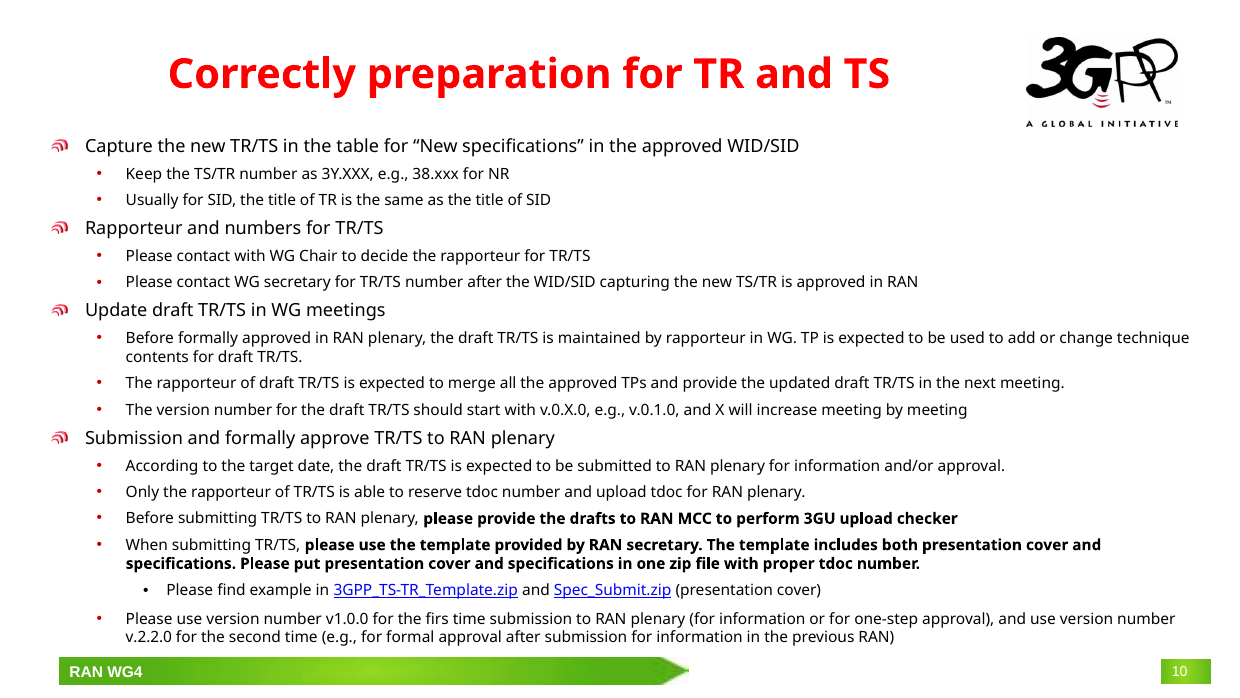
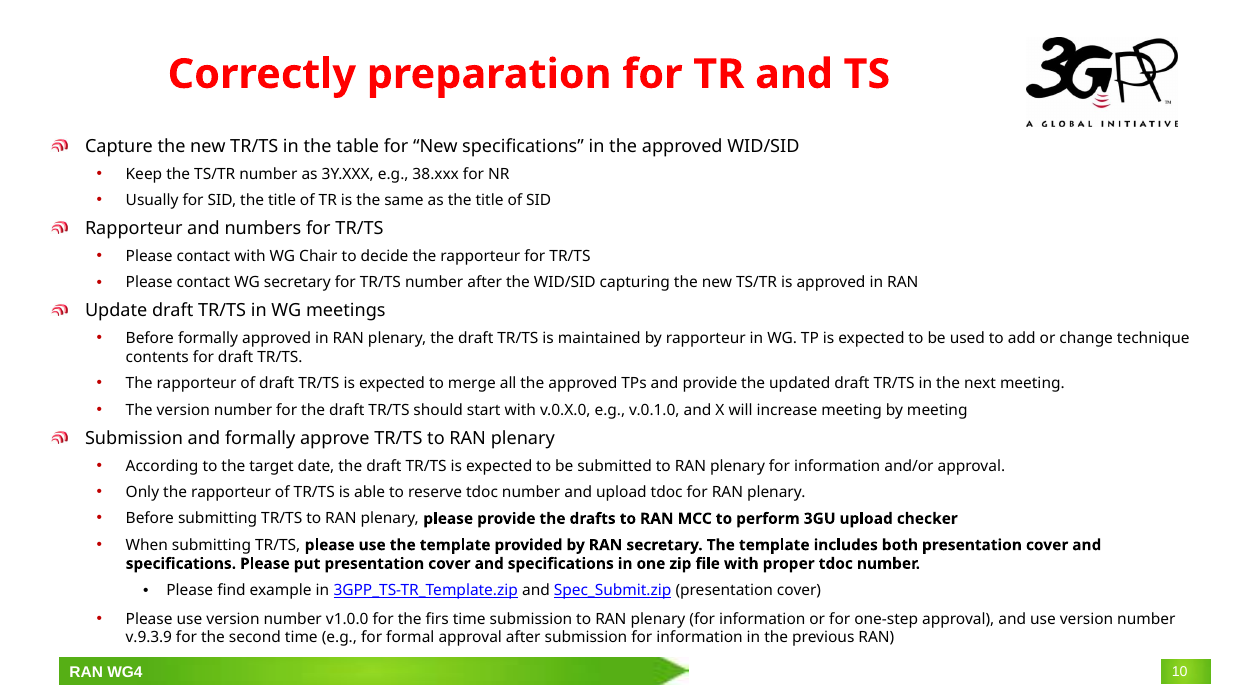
v.2.2.0: v.2.2.0 -> v.9.3.9
